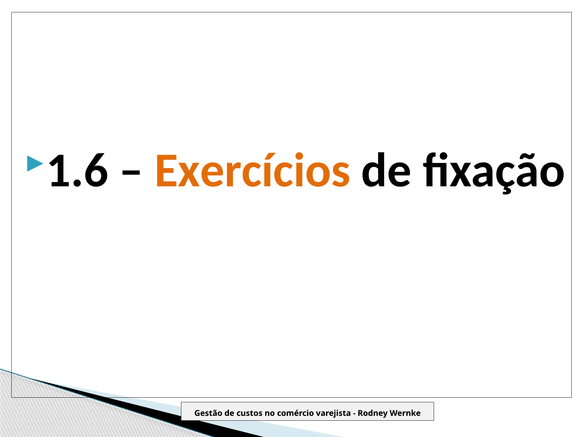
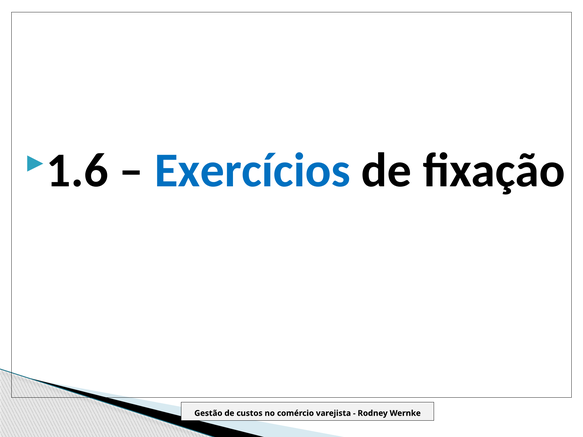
Exercícios colour: orange -> blue
